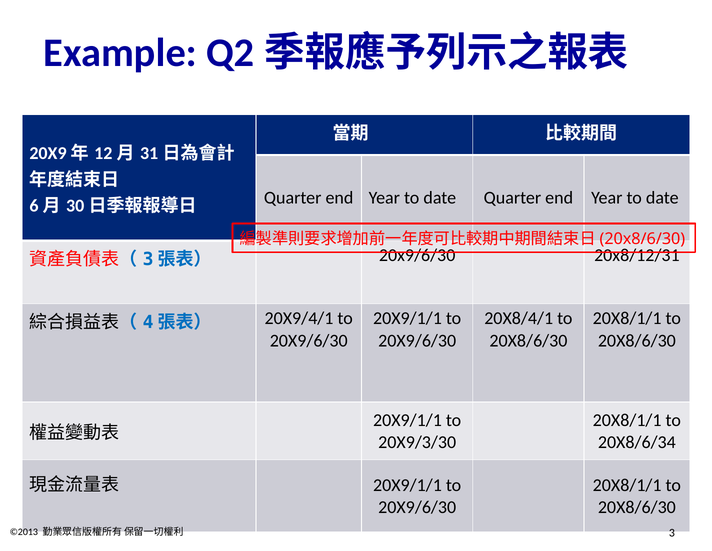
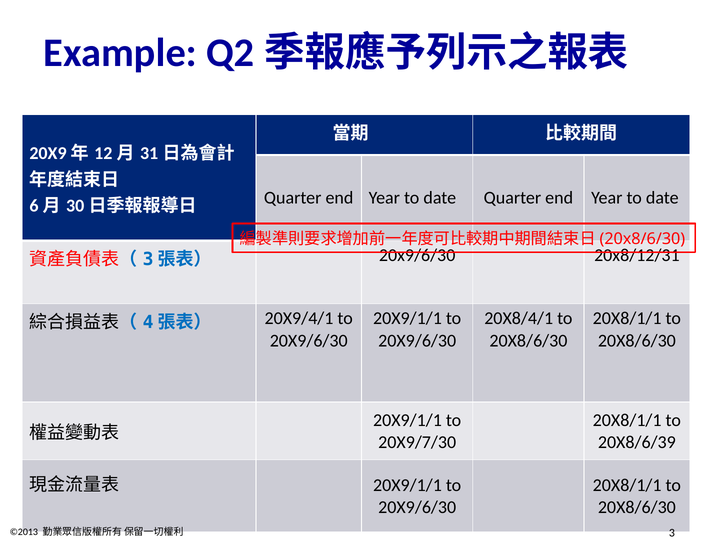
20X9/3/30: 20X9/3/30 -> 20X9/7/30
20X8/6/34: 20X8/6/34 -> 20X8/6/39
